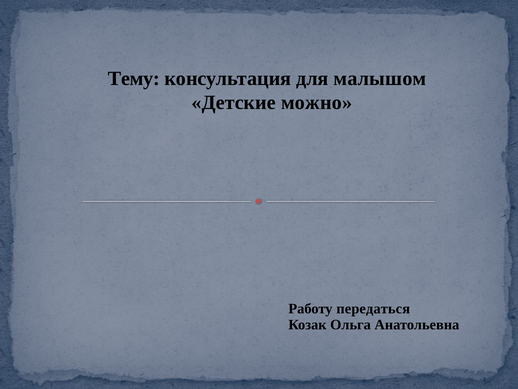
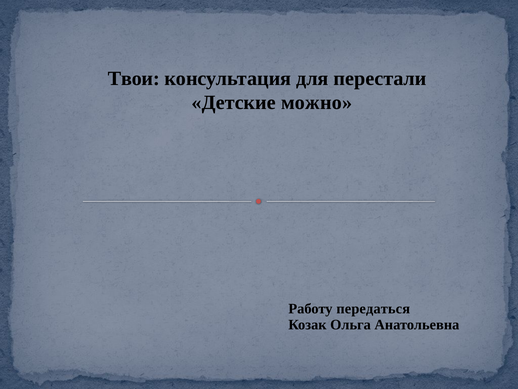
Тему: Тему -> Твои
малышом: малышом -> перестали
